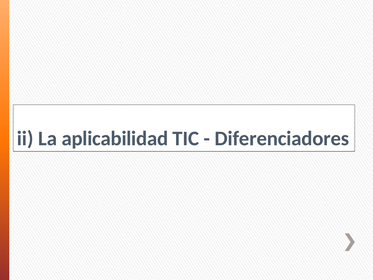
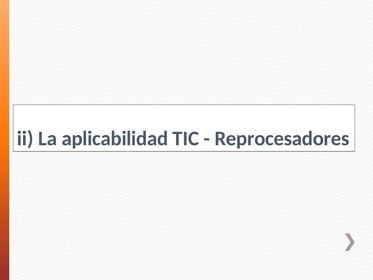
Diferenciadores: Diferenciadores -> Reprocesadores
